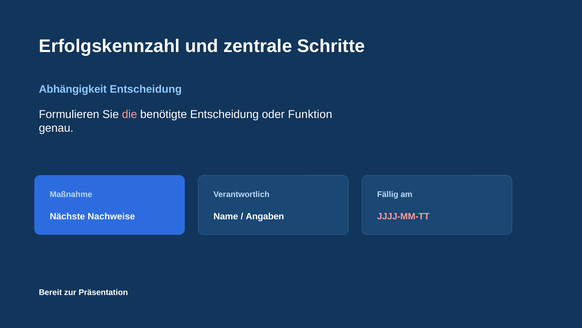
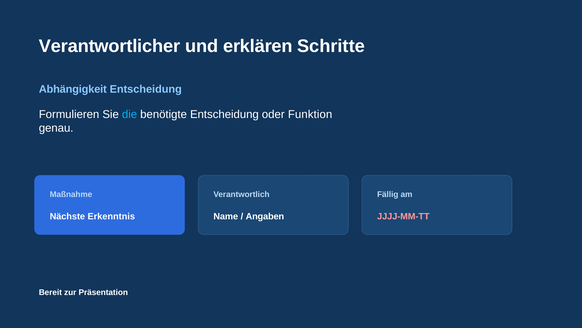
Erfolgskennzahl: Erfolgskennzahl -> Verantwortlicher
zentrale: zentrale -> erklären
die colour: pink -> light blue
Nachweise: Nachweise -> Erkenntnis
